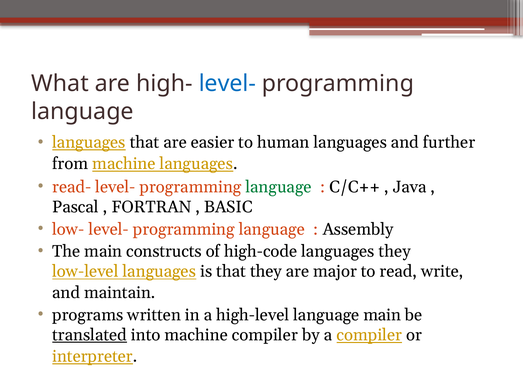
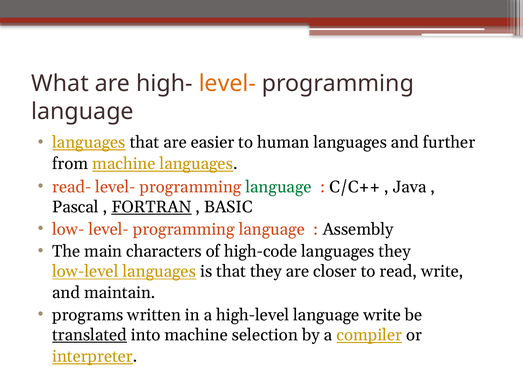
level- at (227, 84) colour: blue -> orange
FORTRAN underline: none -> present
constructs: constructs -> characters
major: major -> closer
language main: main -> write
machine compiler: compiler -> selection
